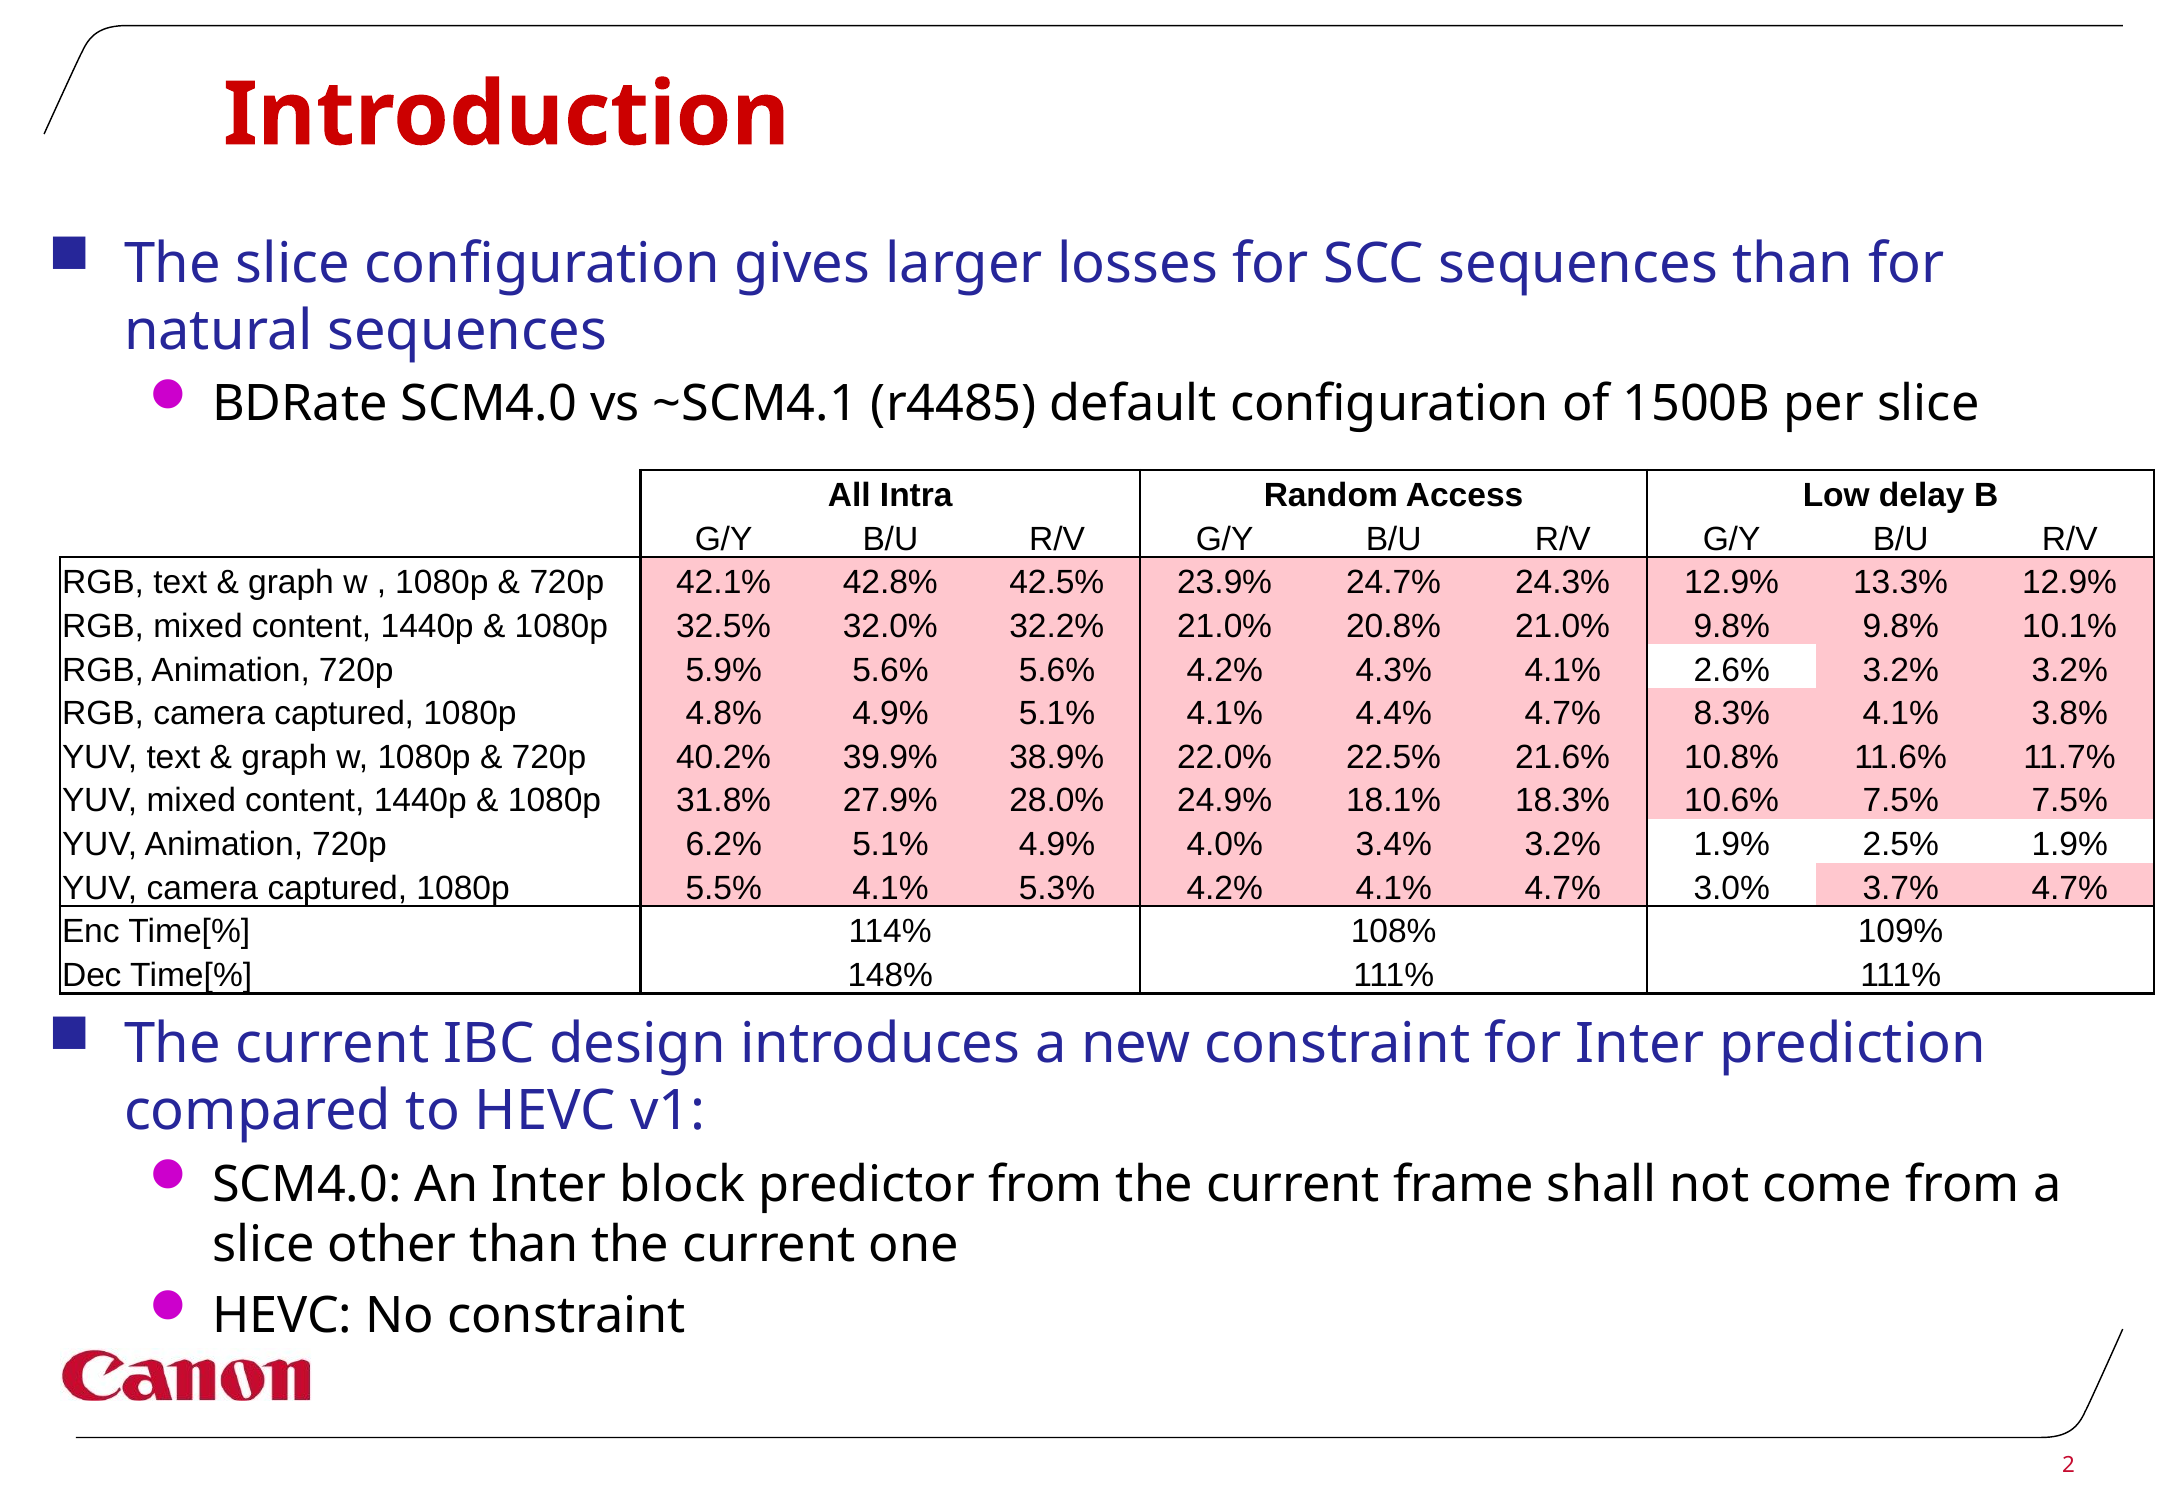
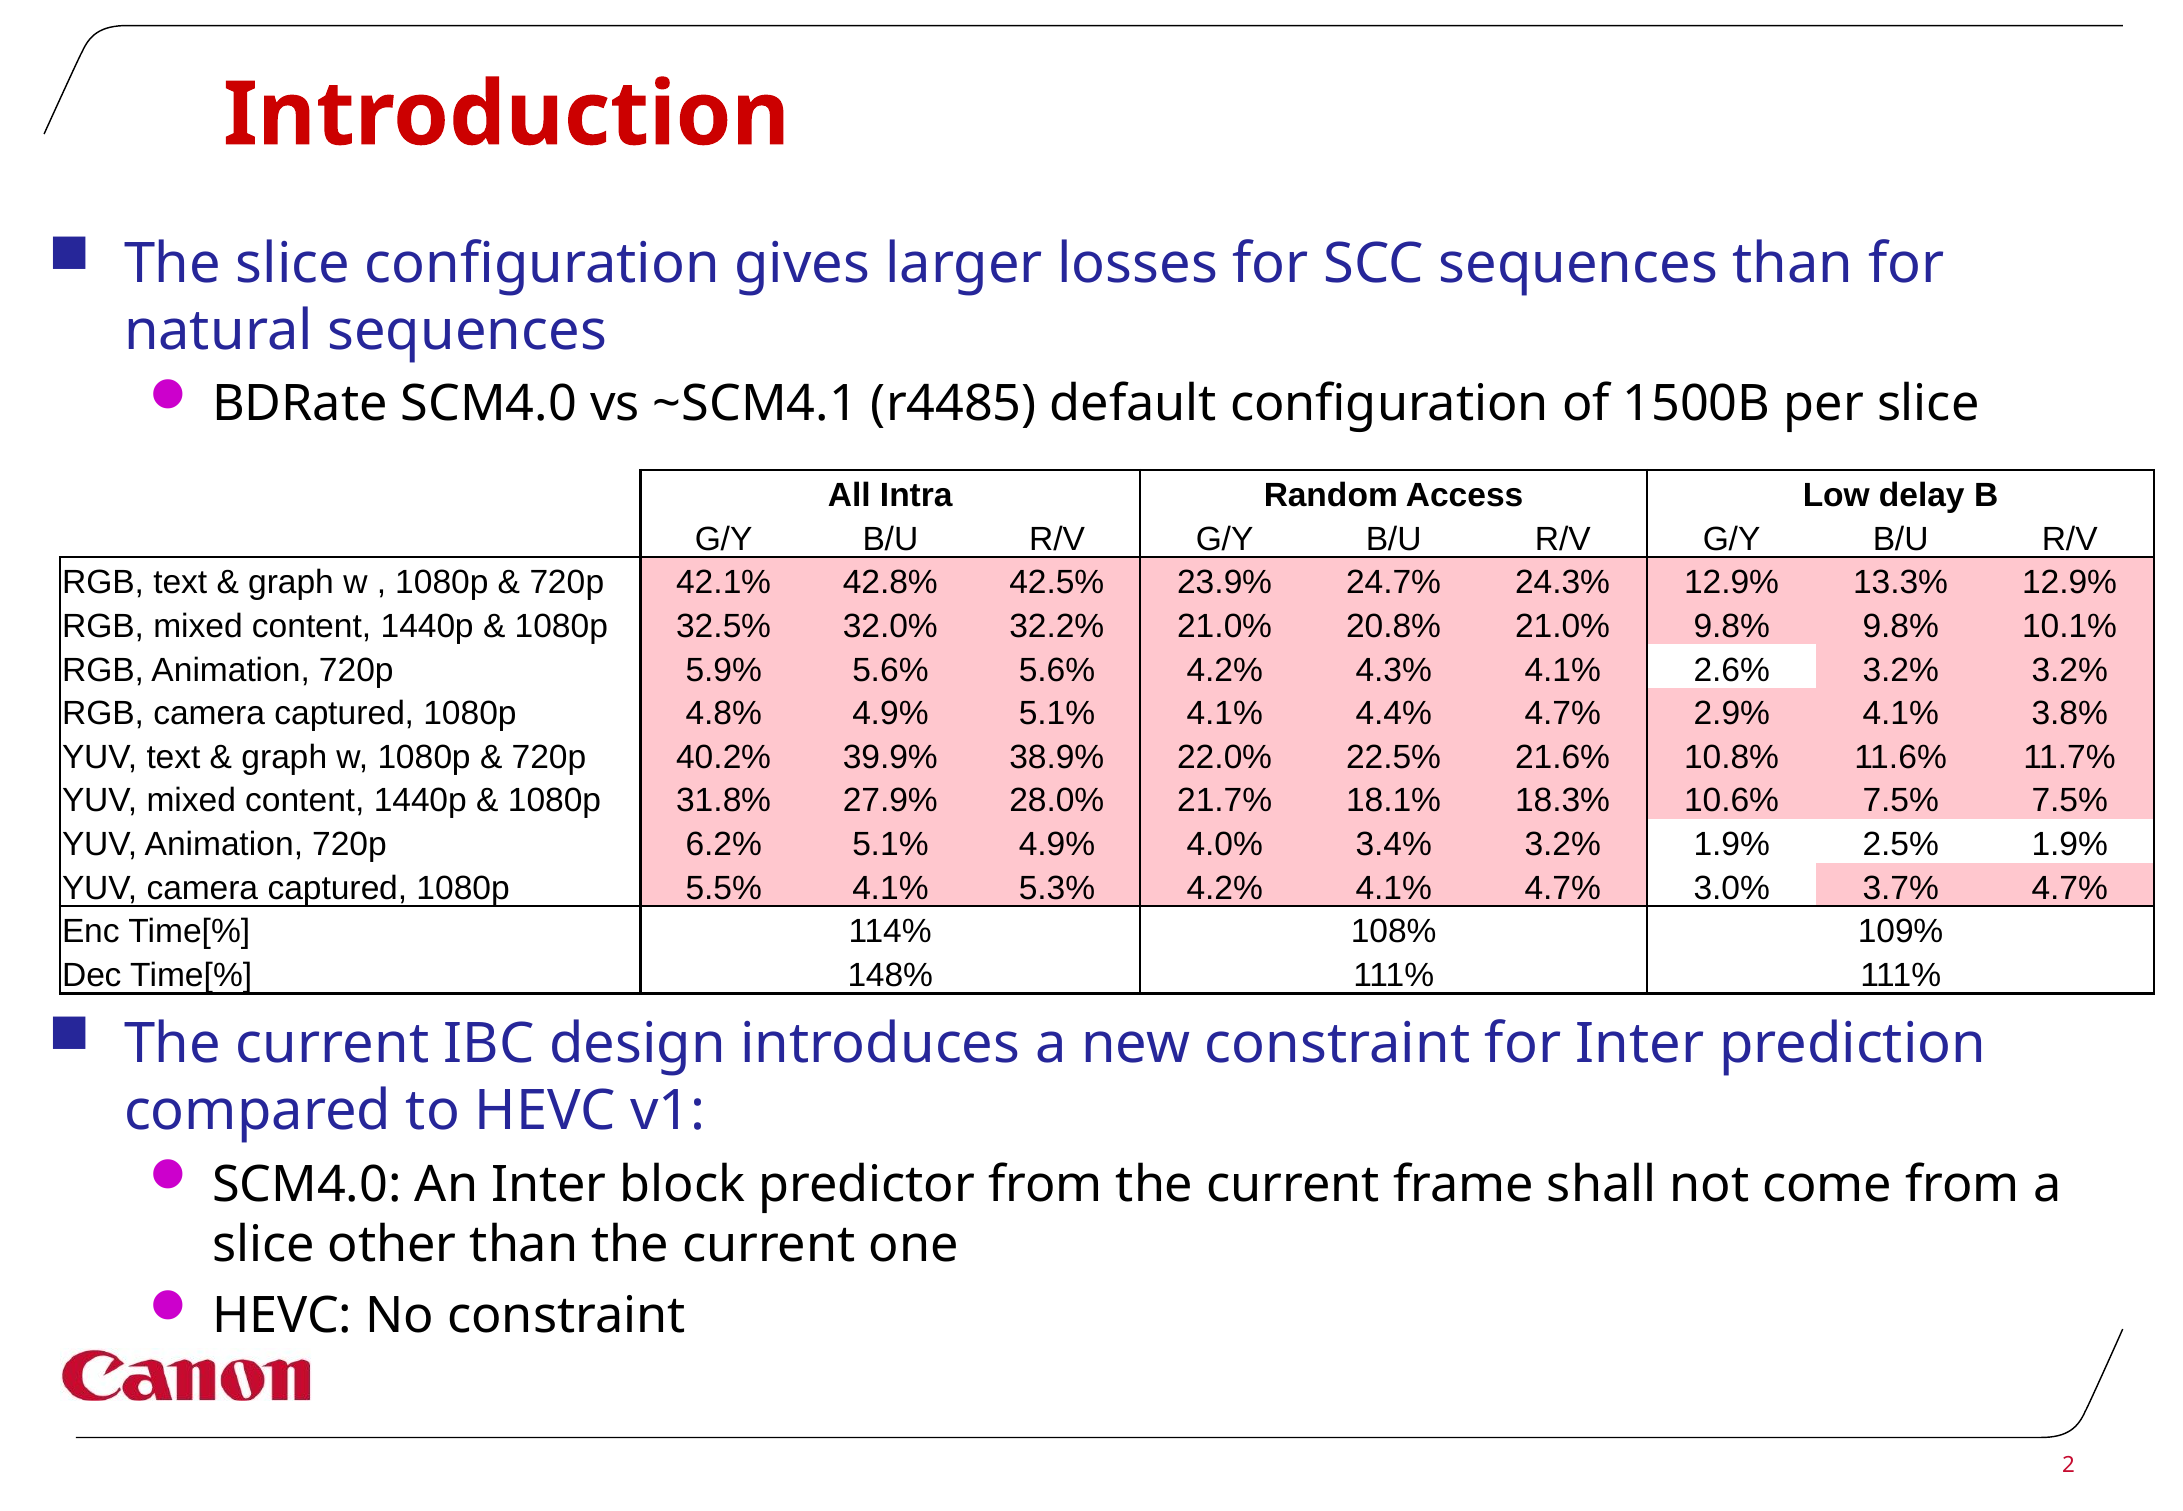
8.3%: 8.3% -> 2.9%
24.9%: 24.9% -> 21.7%
